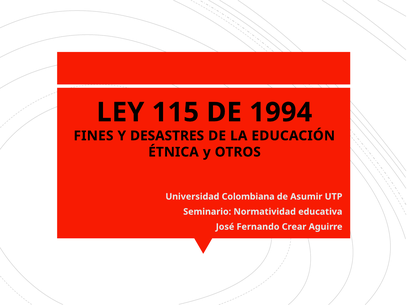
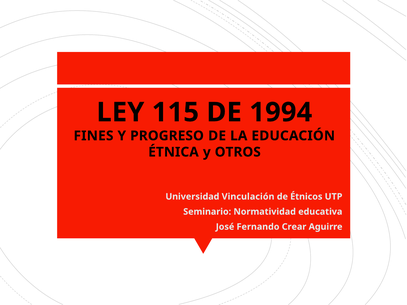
DESASTRES: DESASTRES -> PROGRESO
Colombiana: Colombiana -> Vinculación
Asumir: Asumir -> Étnicos
